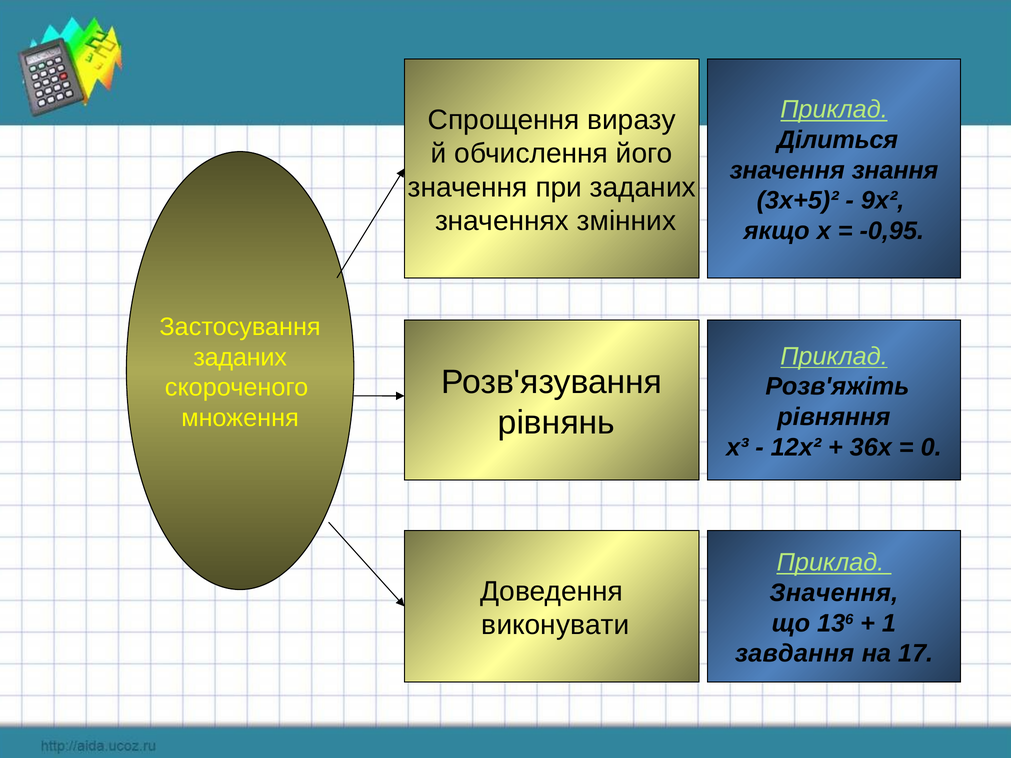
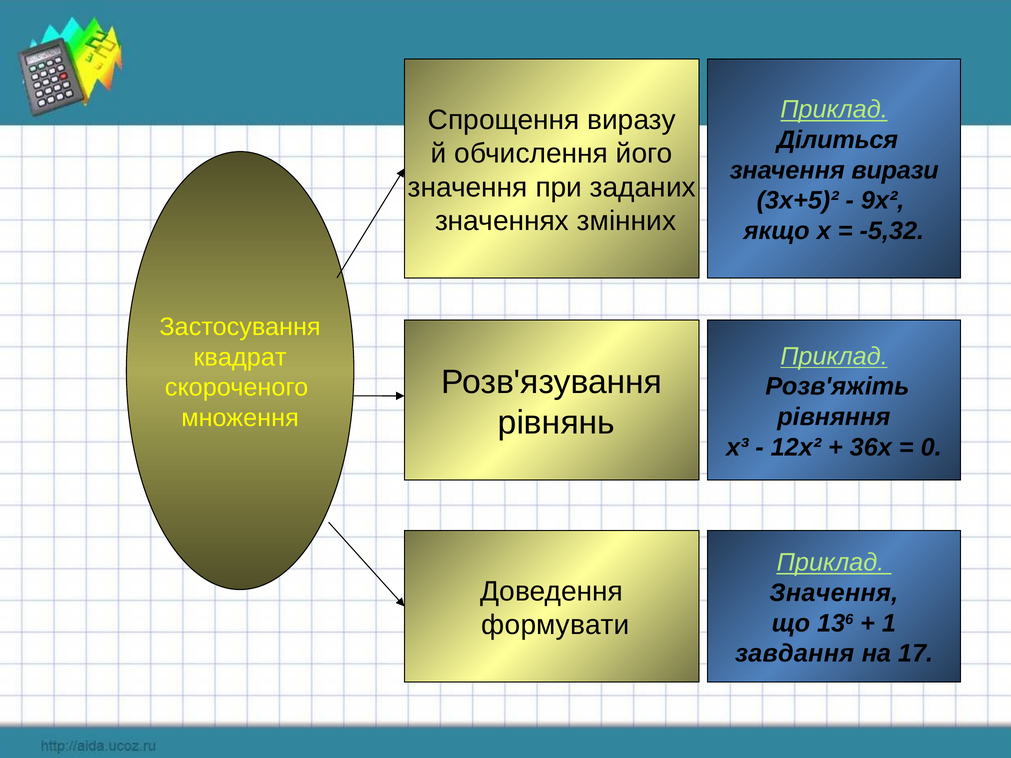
знання: знання -> вирази
-0,95: -0,95 -> -5,32
заданих at (240, 357): заданих -> квадрат
виконувати: виконувати -> формувати
